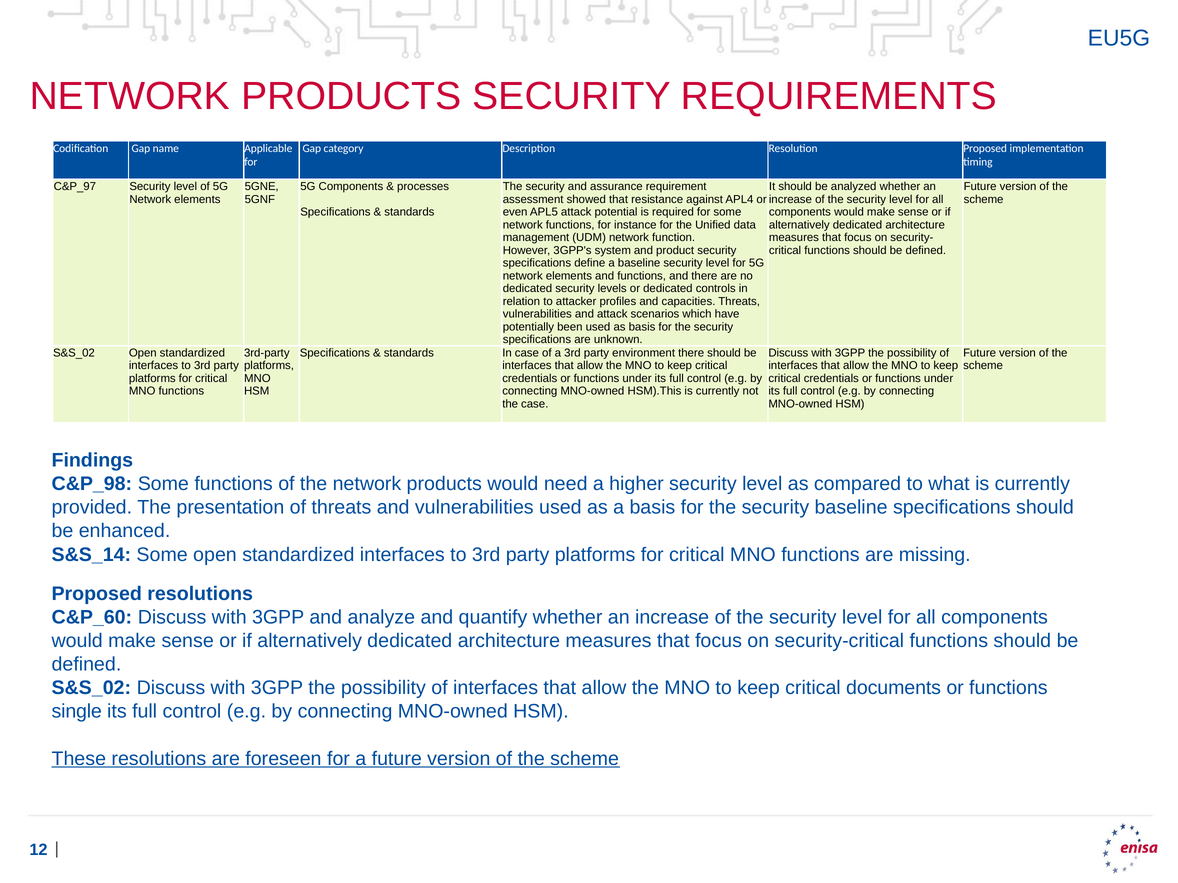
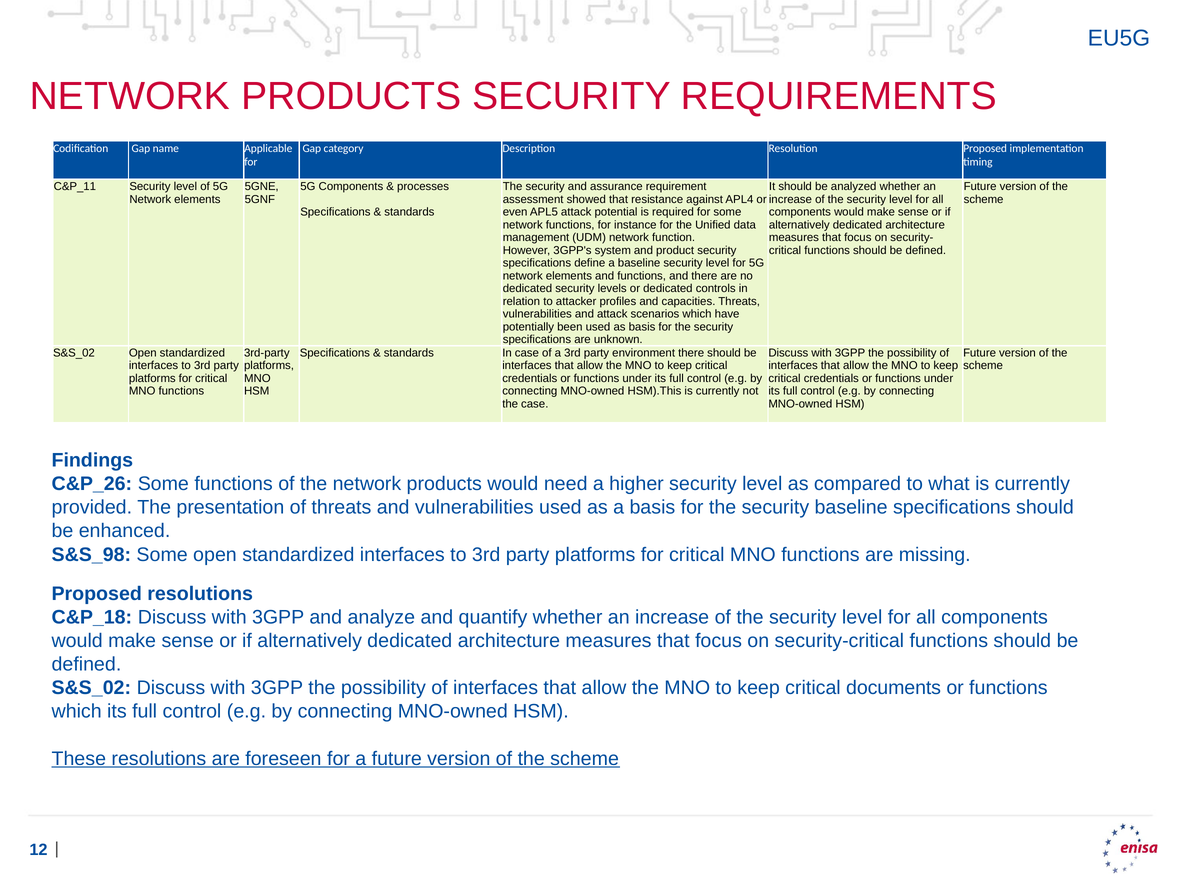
C&P_97: C&P_97 -> C&P_11
C&P_98: C&P_98 -> C&P_26
S&S_14: S&S_14 -> S&S_98
C&P_60: C&P_60 -> C&P_18
single at (77, 712): single -> which
